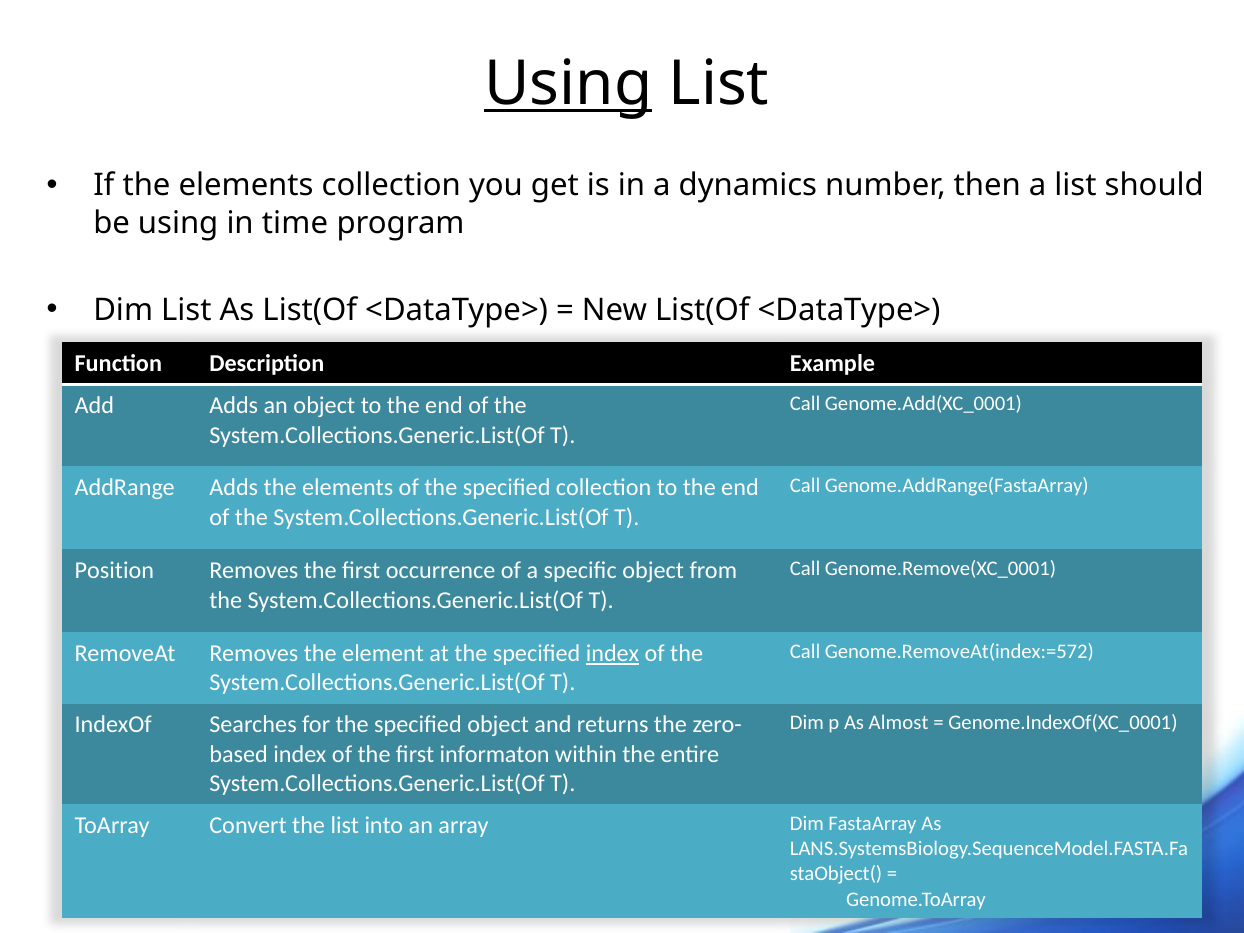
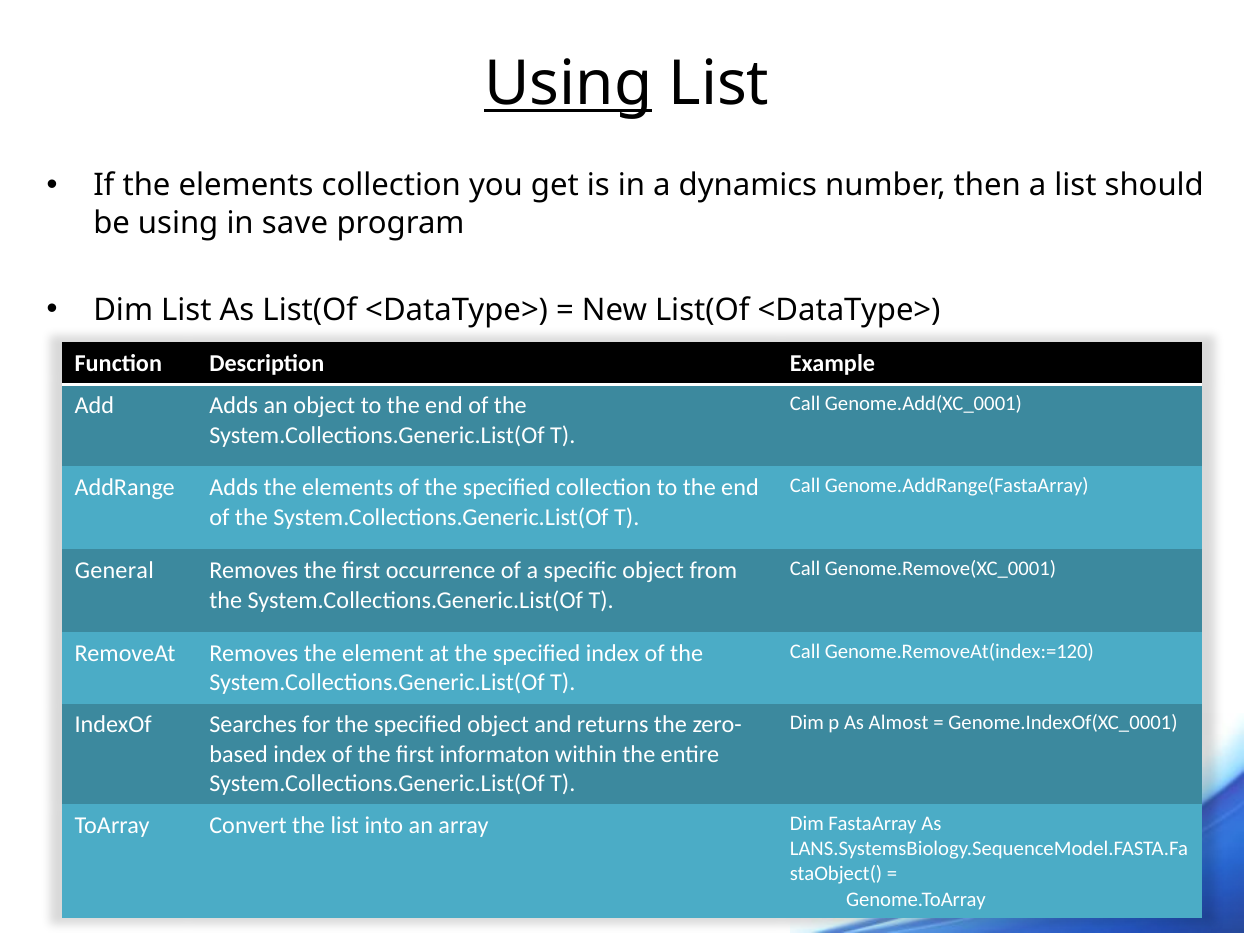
time: time -> save
Position: Position -> General
Genome.RemoveAt(index:=572: Genome.RemoveAt(index:=572 -> Genome.RemoveAt(index:=120
index at (613, 654) underline: present -> none
